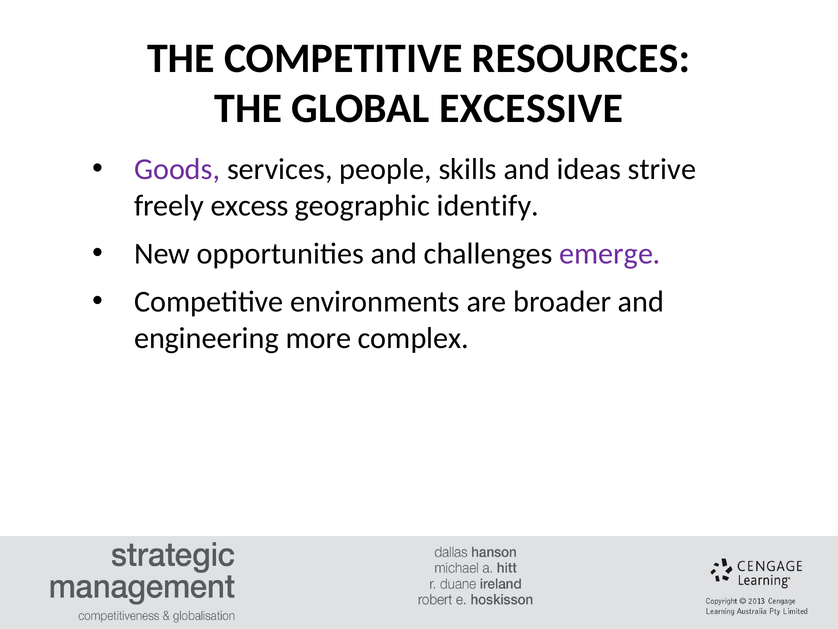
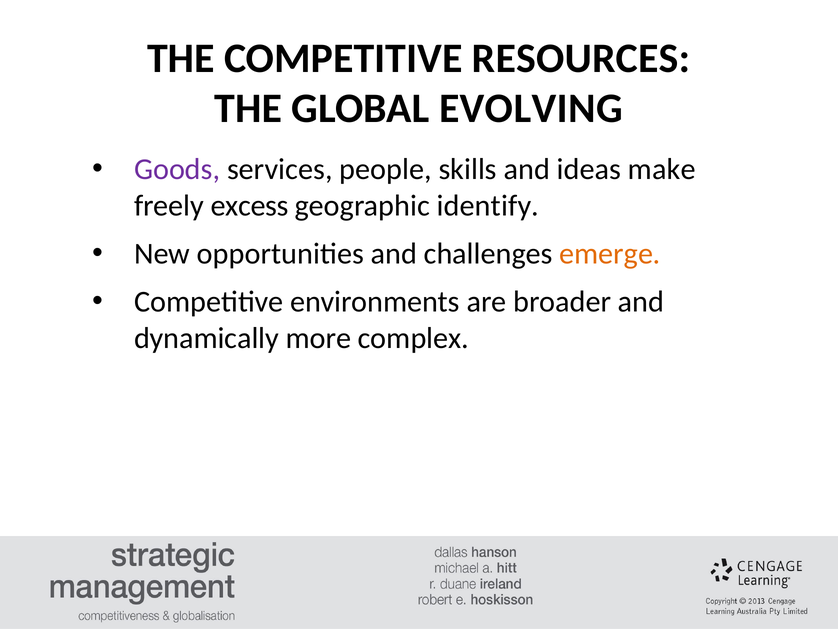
EXCESSIVE: EXCESSIVE -> EVOLVING
strive: strive -> make
emerge colour: purple -> orange
engineering: engineering -> dynamically
